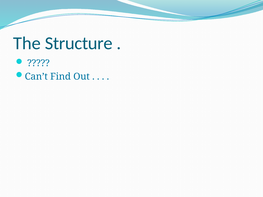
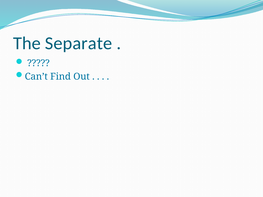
Structure: Structure -> Separate
